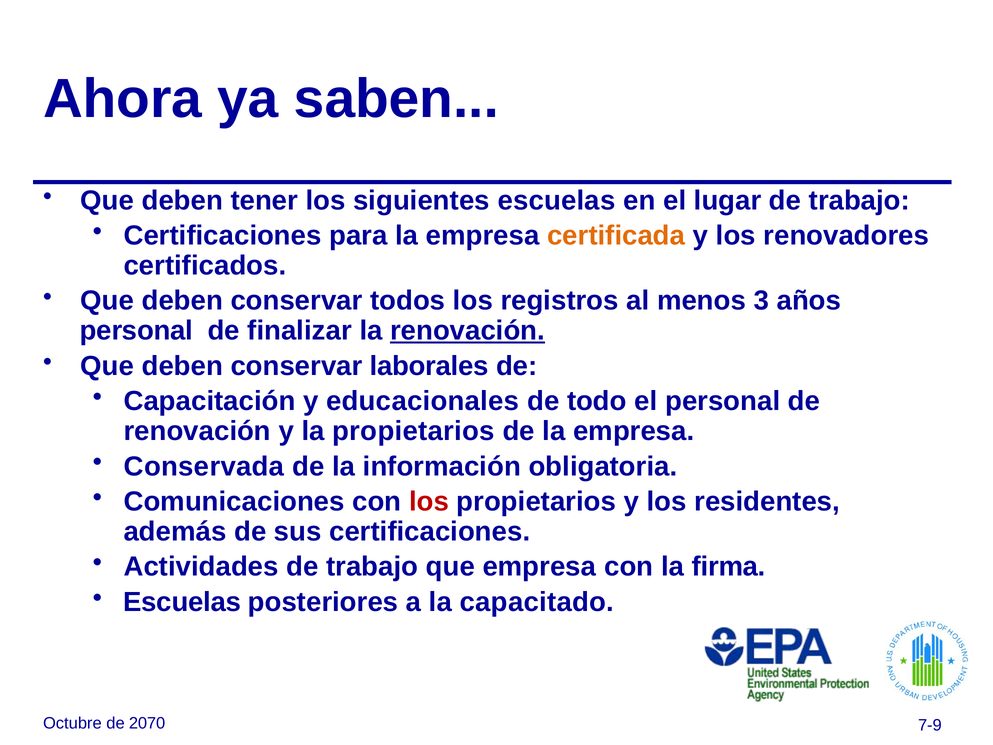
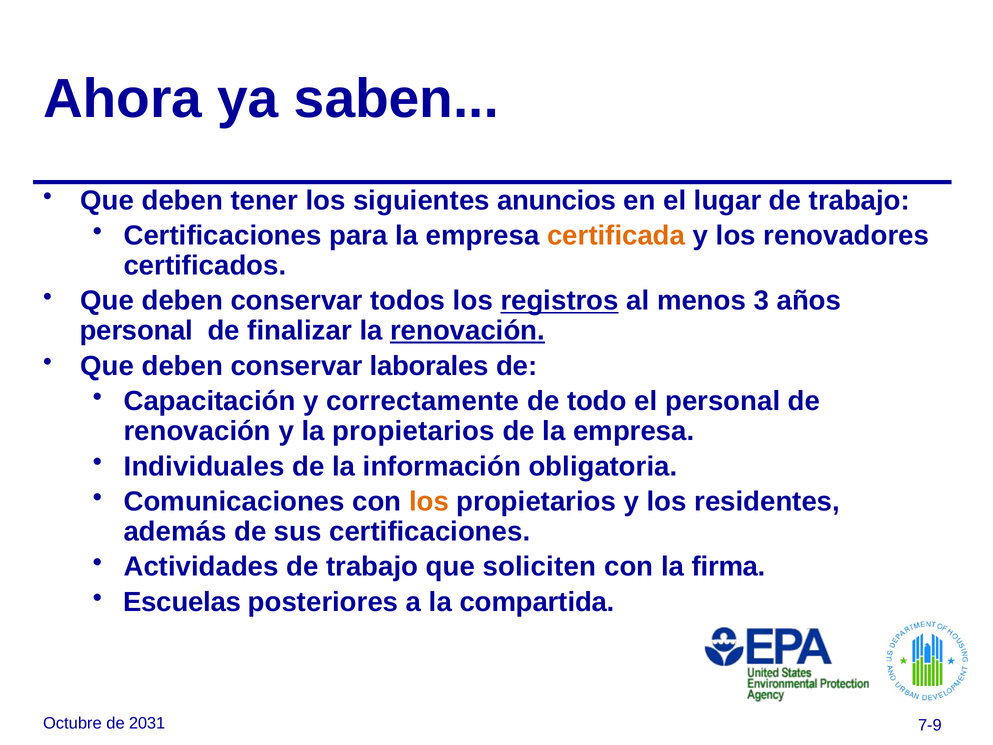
siguientes escuelas: escuelas -> anuncios
registros underline: none -> present
educacionales: educacionales -> correctamente
Conservada: Conservada -> Individuales
los at (429, 502) colour: red -> orange
que empresa: empresa -> soliciten
capacitado: capacitado -> compartida
2070: 2070 -> 2031
